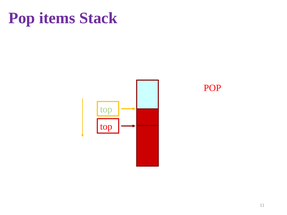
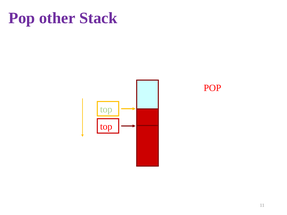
items: items -> other
